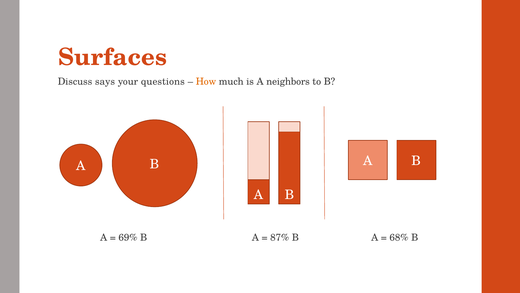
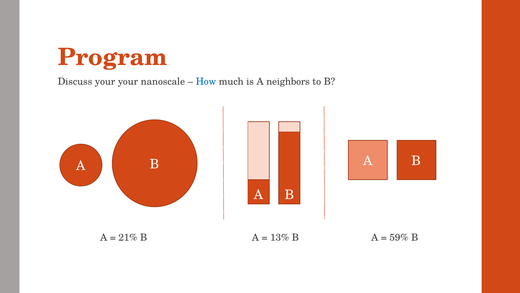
Surfaces: Surfaces -> Program
Discuss says: says -> your
questions: questions -> nanoscale
How colour: orange -> blue
69%: 69% -> 21%
87%: 87% -> 13%
68%: 68% -> 59%
